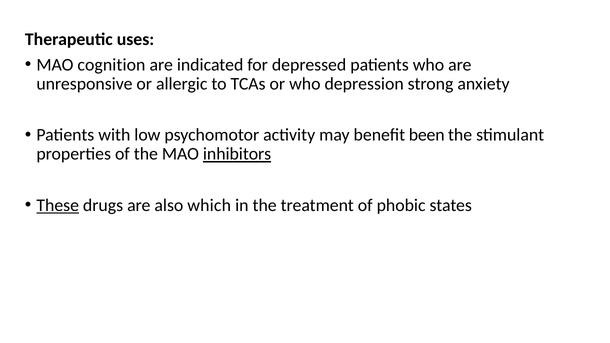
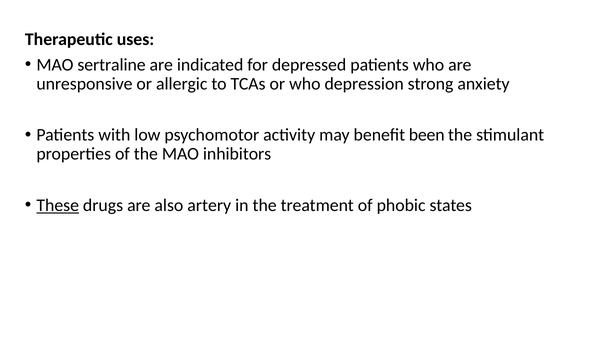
cognition: cognition -> sertraline
inhibitors underline: present -> none
which: which -> artery
